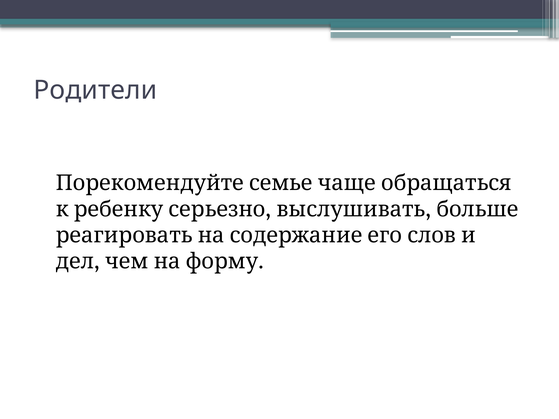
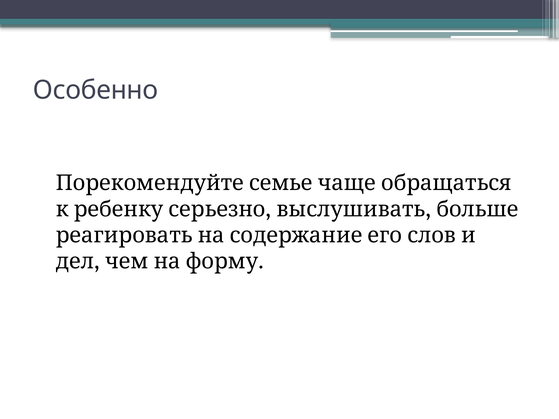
Родители: Родители -> Особенно
